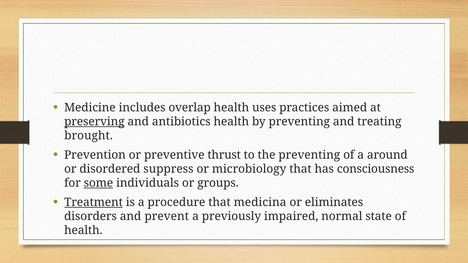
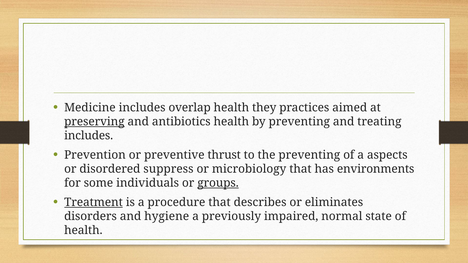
uses: uses -> they
brought at (89, 136): brought -> includes
around: around -> aspects
consciousness: consciousness -> environments
some underline: present -> none
groups underline: none -> present
medicina: medicina -> describes
prevent: prevent -> hygiene
